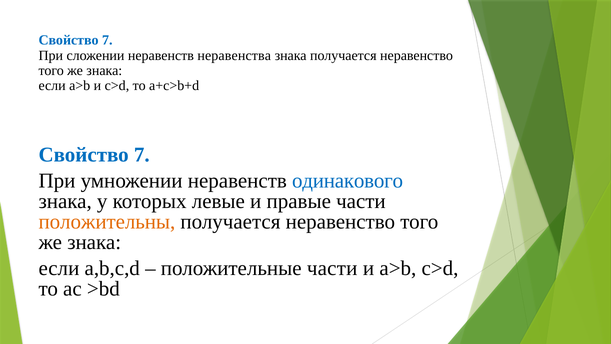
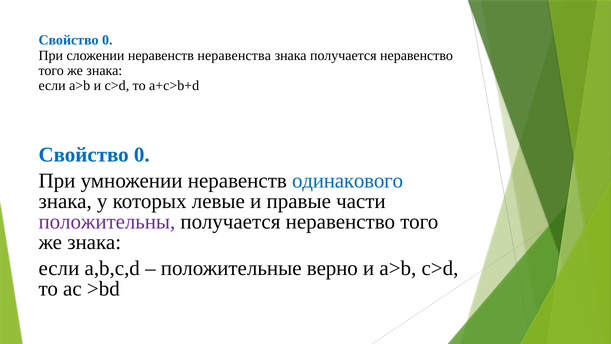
7 at (107, 40): 7 -> 0
7 at (142, 155): 7 -> 0
положительны colour: orange -> purple
положительные части: части -> верно
